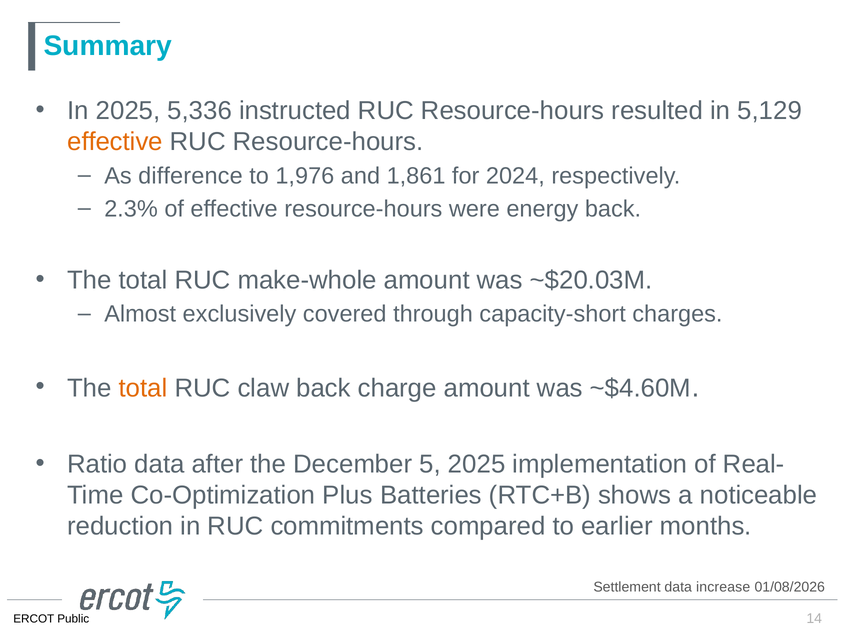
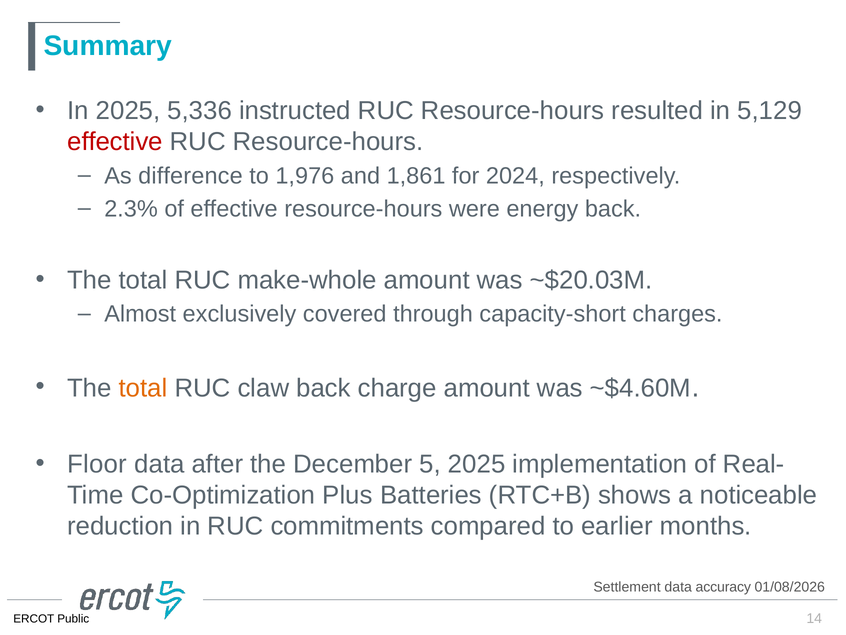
effective at (115, 142) colour: orange -> red
Ratio: Ratio -> Floor
increase: increase -> accuracy
